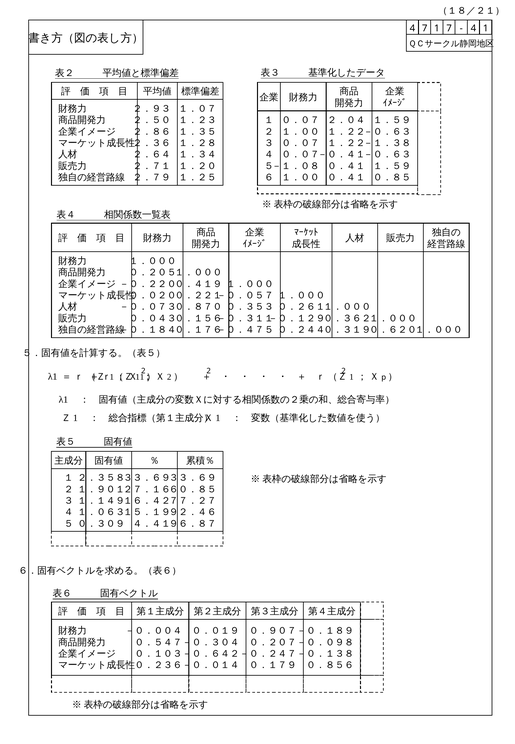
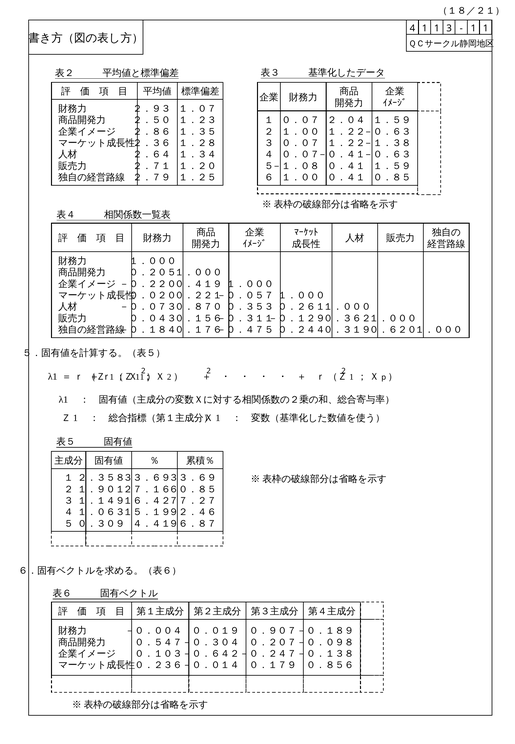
4 7: 7 -> 1
1 7: 7 -> 3
4 at (473, 28): 4 -> 1
